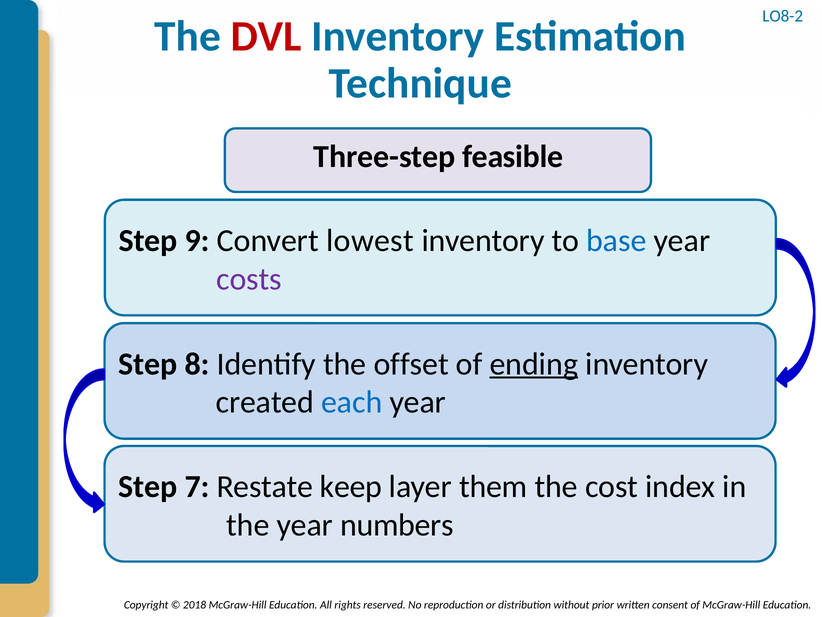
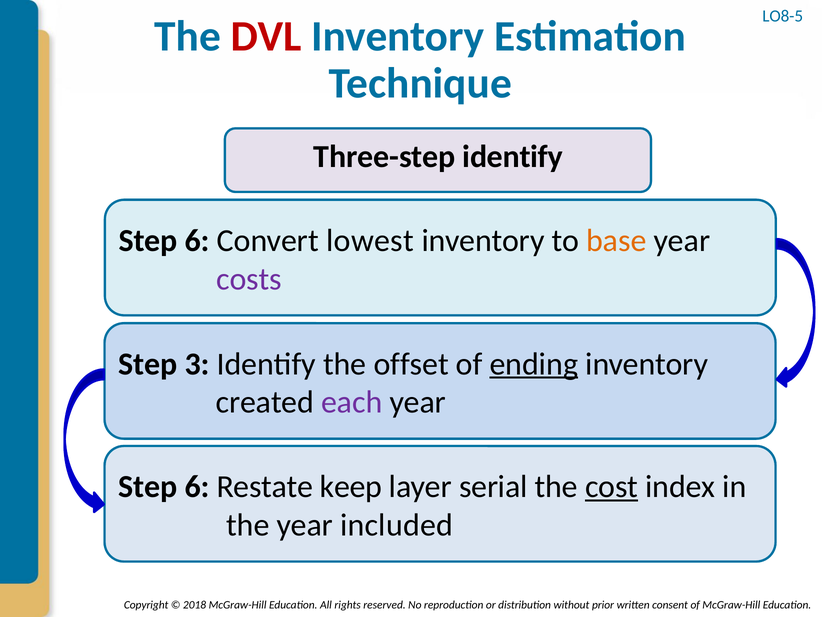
LO8-2: LO8-2 -> LO8-5
Three-step feasible: feasible -> identify
9 at (197, 240): 9 -> 6
base colour: blue -> orange
8: 8 -> 3
each colour: blue -> purple
7 at (197, 486): 7 -> 6
them: them -> serial
cost underline: none -> present
numbers: numbers -> included
